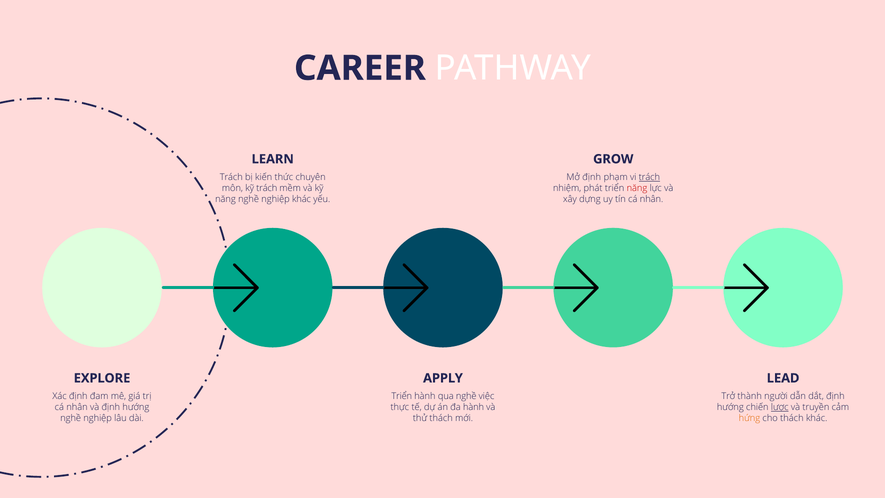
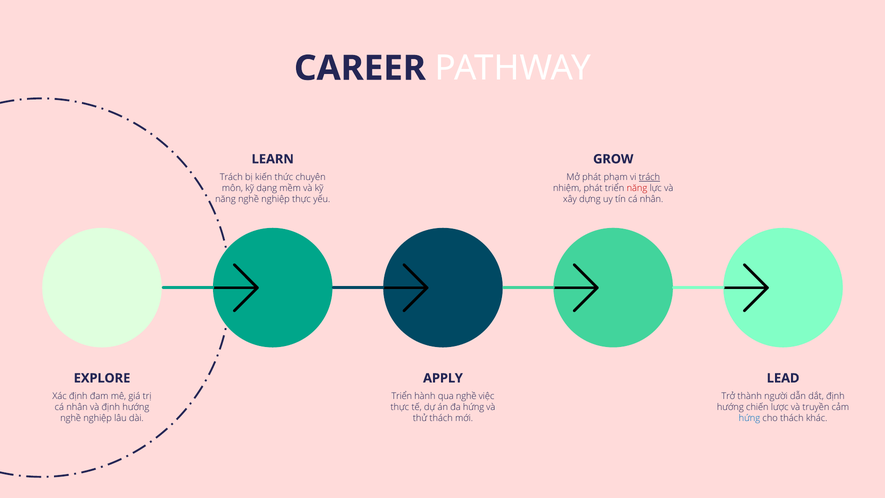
Mở định: định -> phát
kỹ trách: trách -> dạng
nghiệp khác: khác -> thực
đa hành: hành -> hứng
lược underline: present -> none
hứng at (749, 418) colour: orange -> blue
